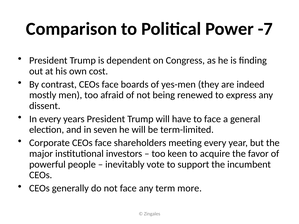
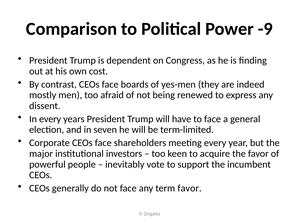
-7: -7 -> -9
term more: more -> favor
